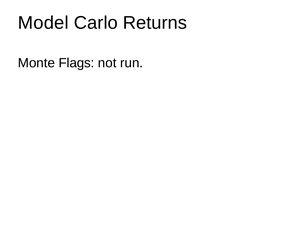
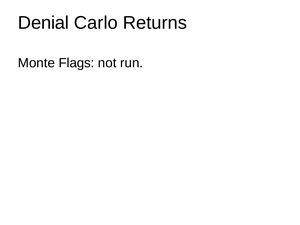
Model: Model -> Denial
